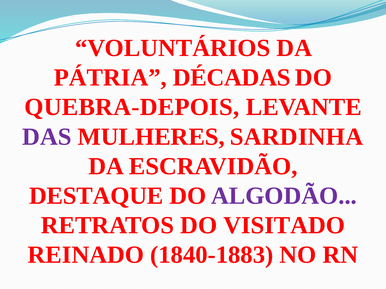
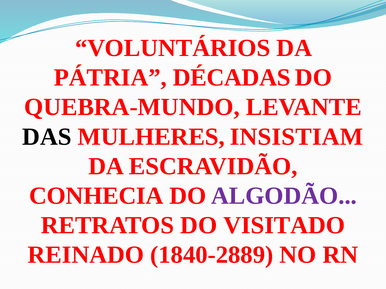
QUEBRA-DEPOIS: QUEBRA-DEPOIS -> QUEBRA-MUNDO
DAS colour: purple -> black
SARDINHA: SARDINHA -> INSISTIAM
DESTAQUE: DESTAQUE -> CONHECIA
1840-1883: 1840-1883 -> 1840-2889
